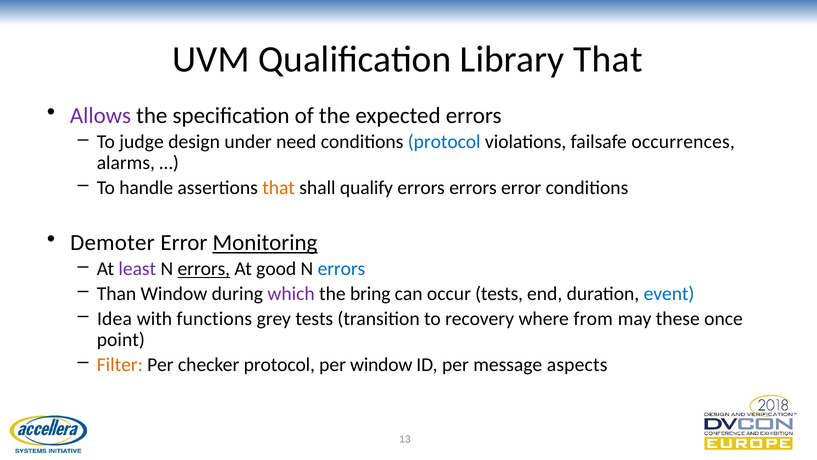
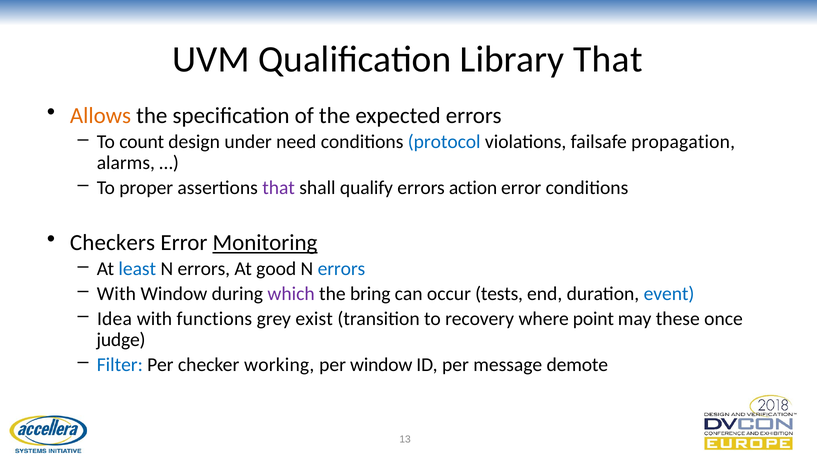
Allows colour: purple -> orange
judge: judge -> count
occurrences: occurrences -> propagation
handle: handle -> proper
that at (279, 188) colour: orange -> purple
errors errors: errors -> action
Demoter: Demoter -> Checkers
least colour: purple -> blue
errors at (204, 269) underline: present -> none
Than at (116, 294): Than -> With
grey tests: tests -> exist
from: from -> point
point: point -> judge
Filter colour: orange -> blue
checker protocol: protocol -> working
aspects: aspects -> demote
